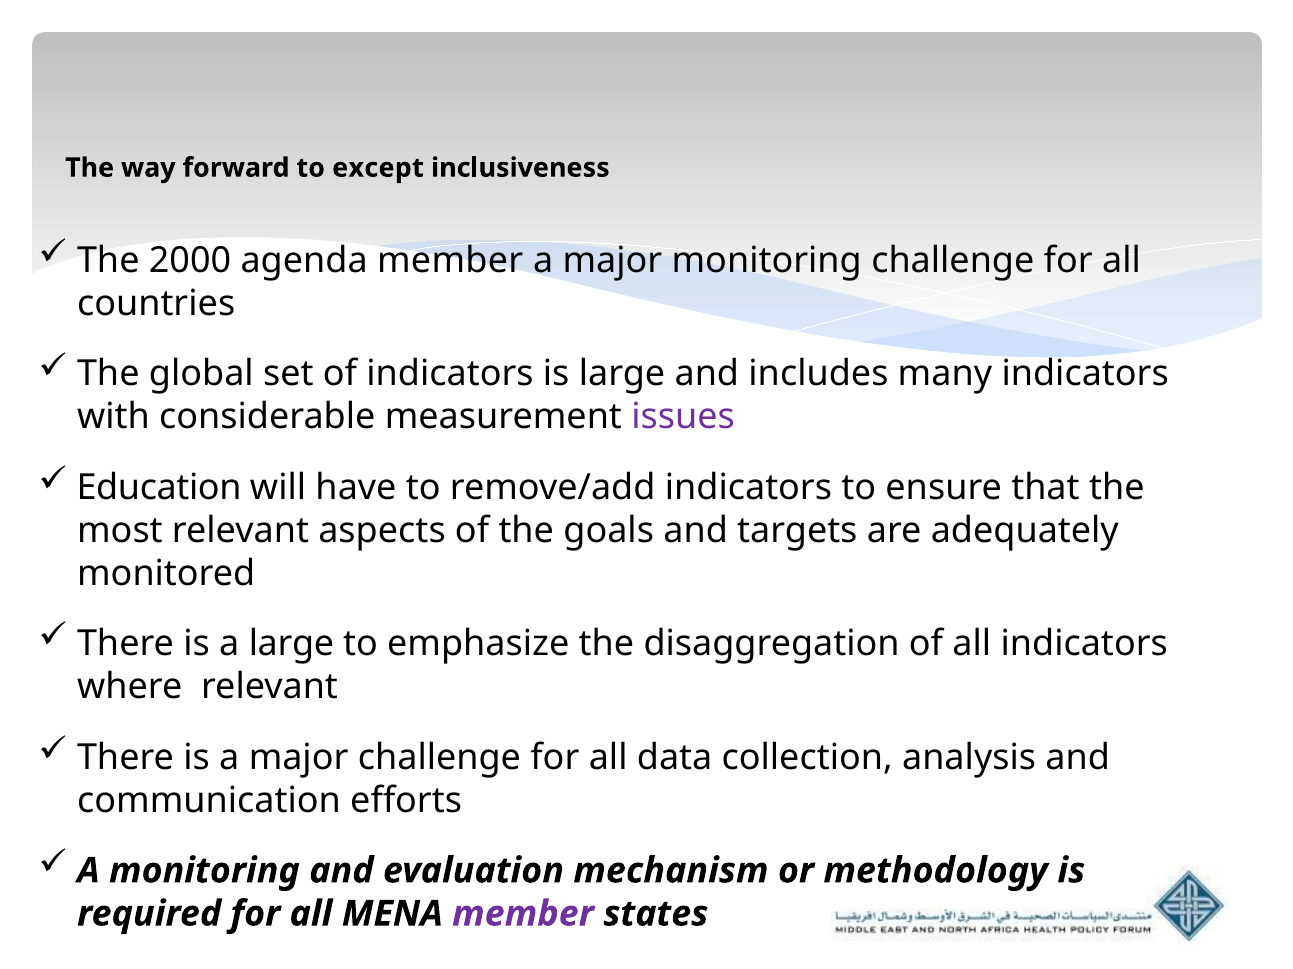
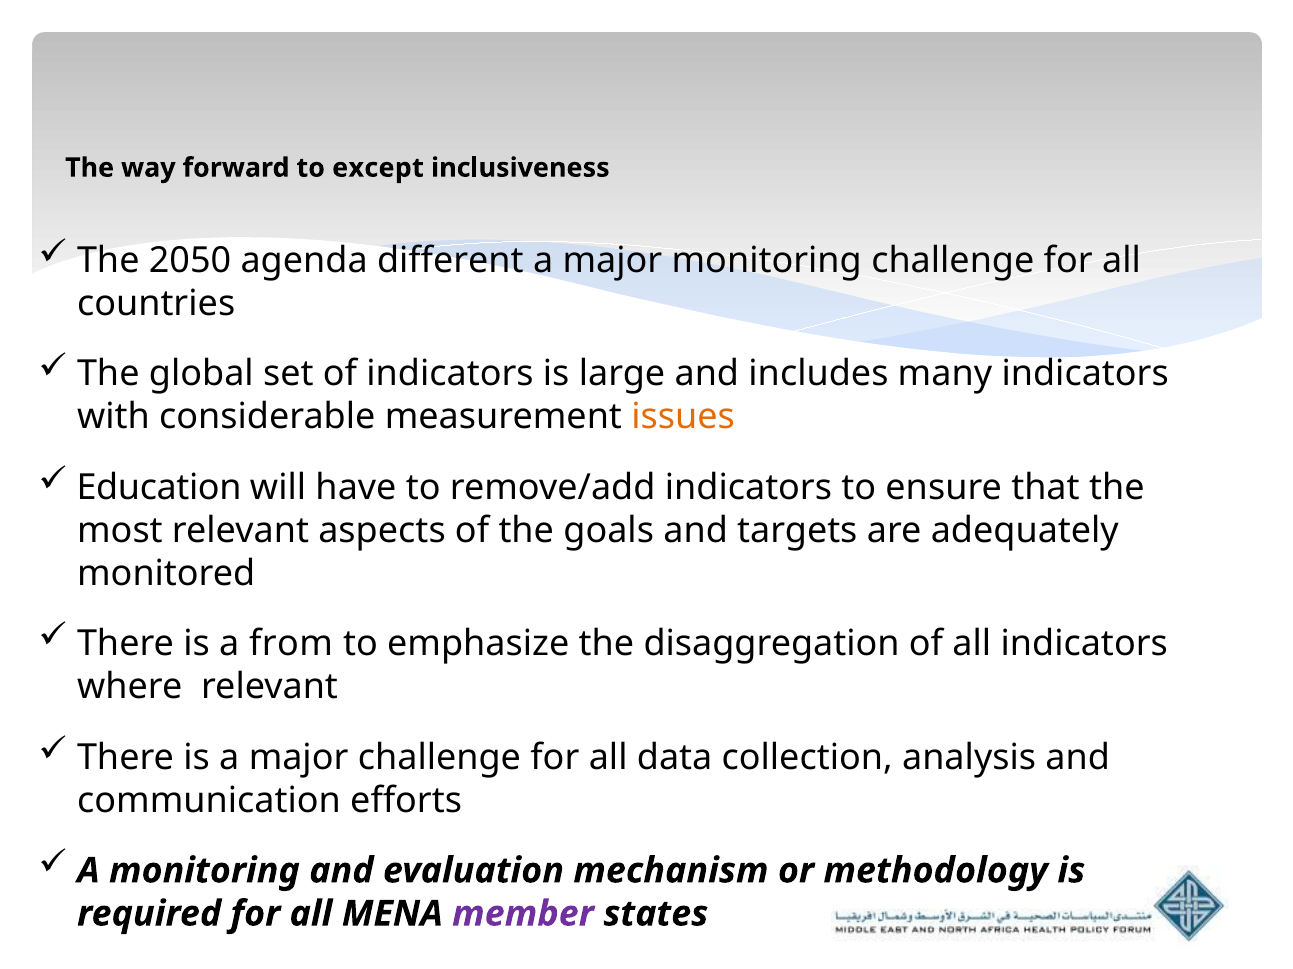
2000: 2000 -> 2050
agenda member: member -> different
issues colour: purple -> orange
a large: large -> from
